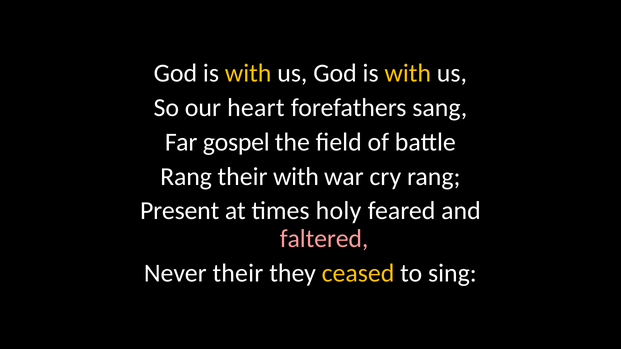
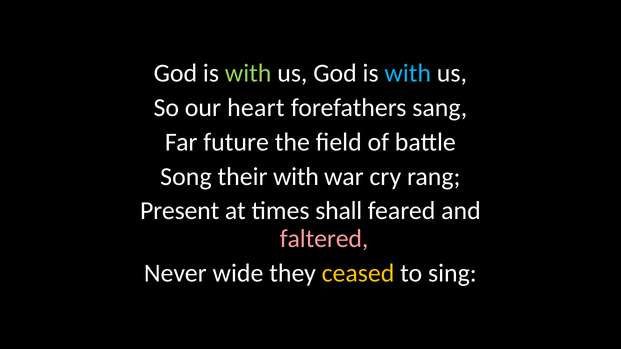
with at (248, 73) colour: yellow -> light green
with at (408, 73) colour: yellow -> light blue
gospel: gospel -> future
Rang at (186, 177): Rang -> Song
holy: holy -> shall
Never their: their -> wide
